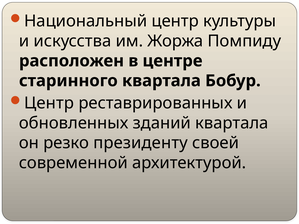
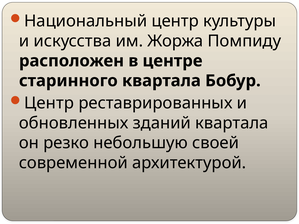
президенту: президенту -> небольшую
